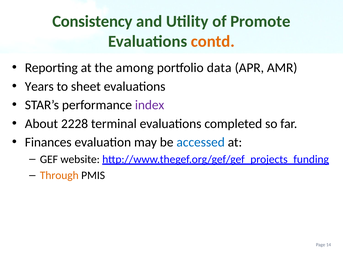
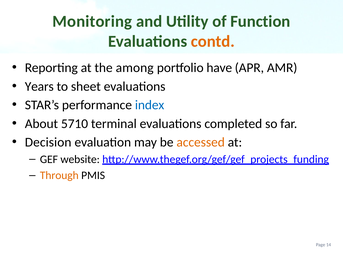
Consistency: Consistency -> Monitoring
Promote: Promote -> Function
data: data -> have
index colour: purple -> blue
2228: 2228 -> 5710
Finances: Finances -> Decision
accessed colour: blue -> orange
